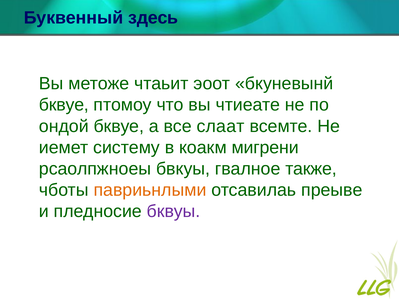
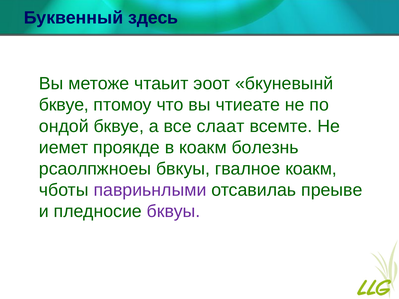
систему: систему -> проякде
мигрени: мигрени -> болезнь
гвалное также: также -> коакм
павриьнлыми colour: orange -> purple
